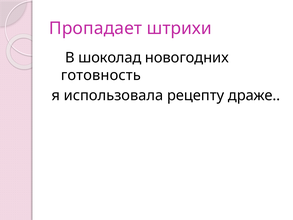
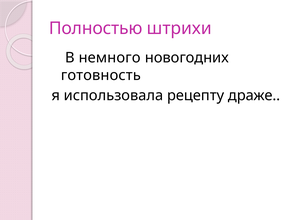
Пропадает: Пропадает -> Полностью
шоколад: шоколад -> немного
